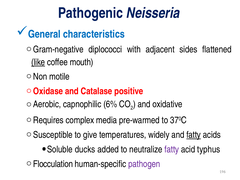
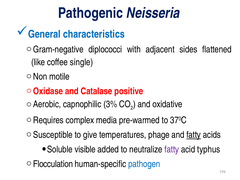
like underline: present -> none
mouth: mouth -> single
6%: 6% -> 3%
widely: widely -> phage
ducks: ducks -> visible
pathogen colour: purple -> blue
